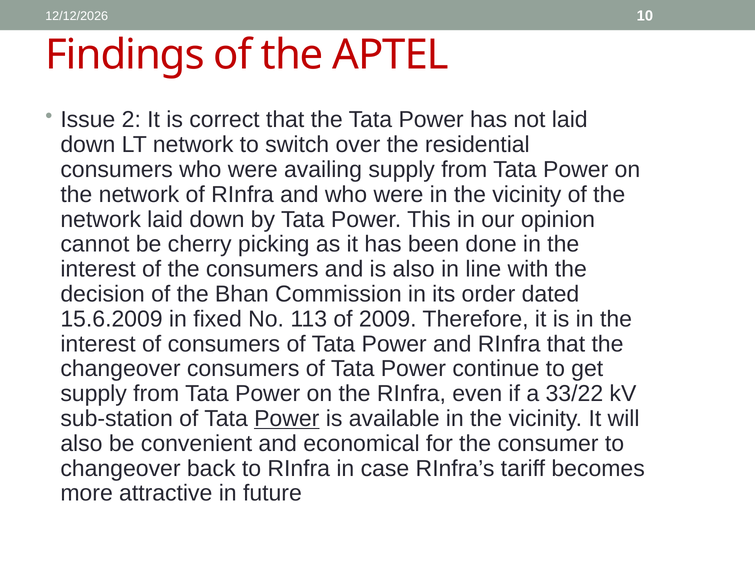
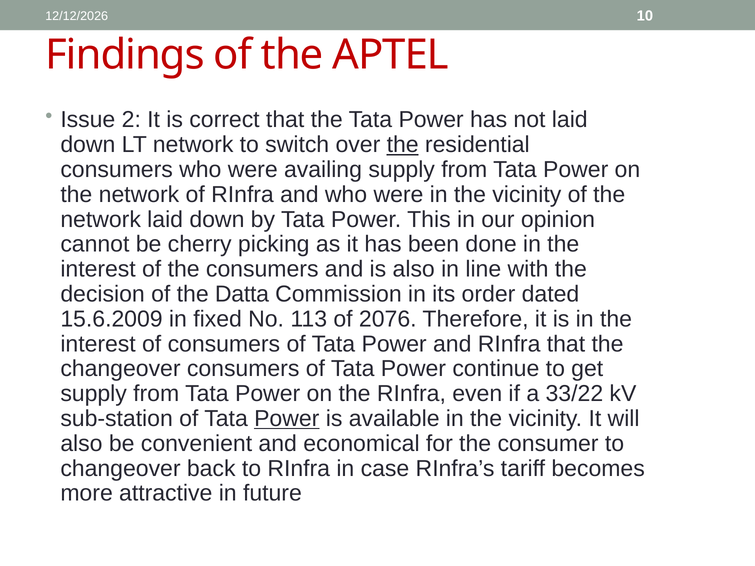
the at (403, 145) underline: none -> present
Bhan: Bhan -> Datta
2009: 2009 -> 2076
